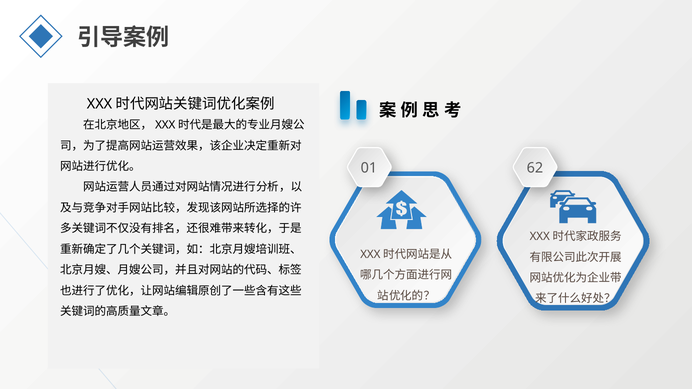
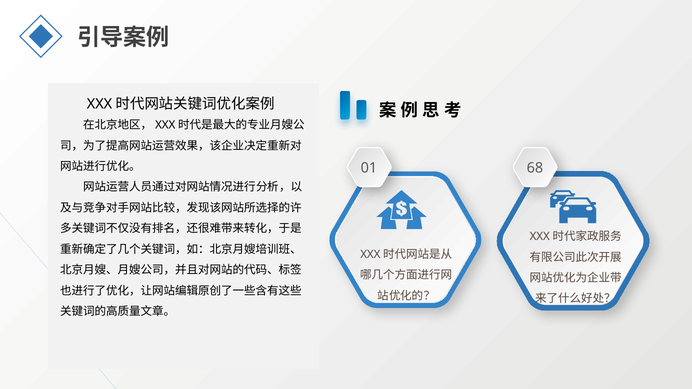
62: 62 -> 68
